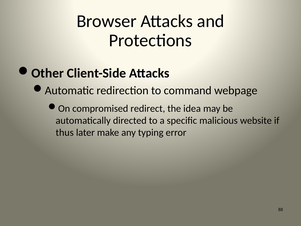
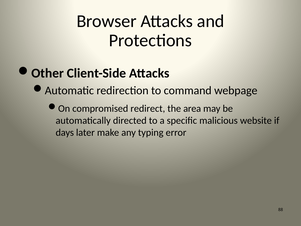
idea: idea -> area
thus: thus -> days
